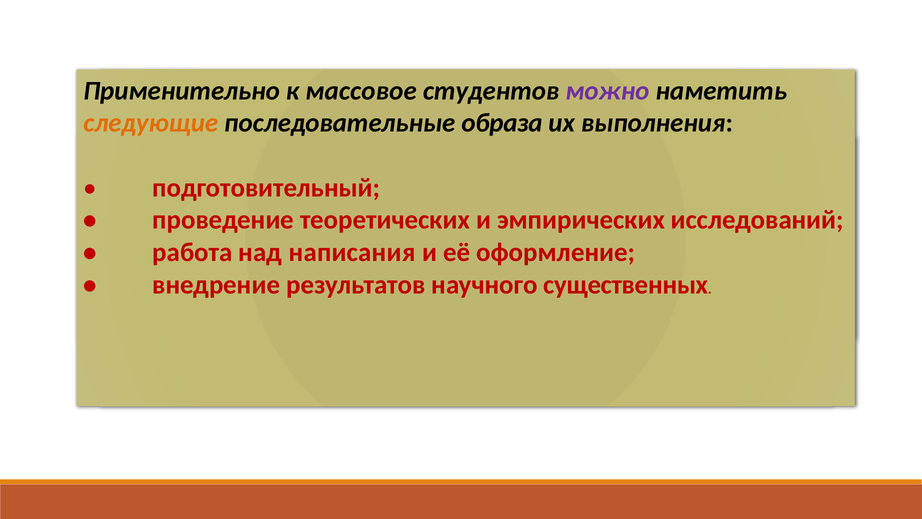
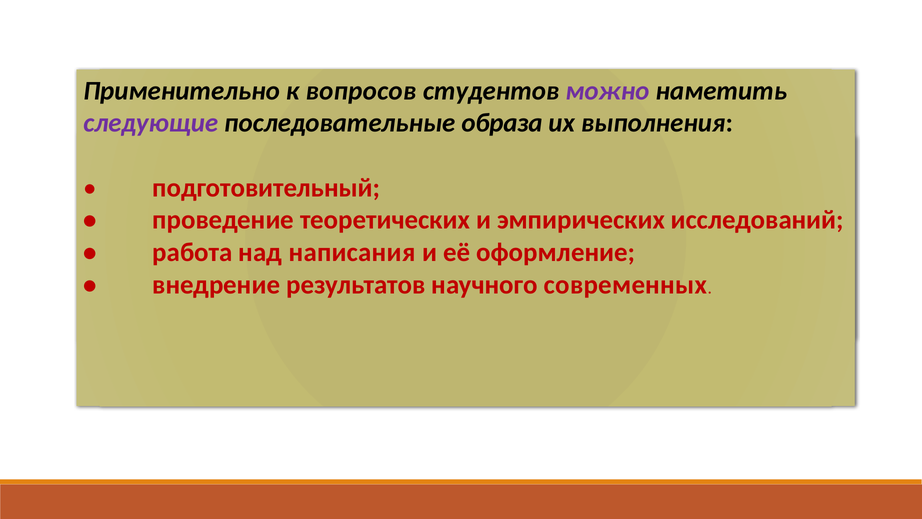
массовое: массовое -> вопросов
следующие colour: orange -> purple
существенных: существенных -> современных
